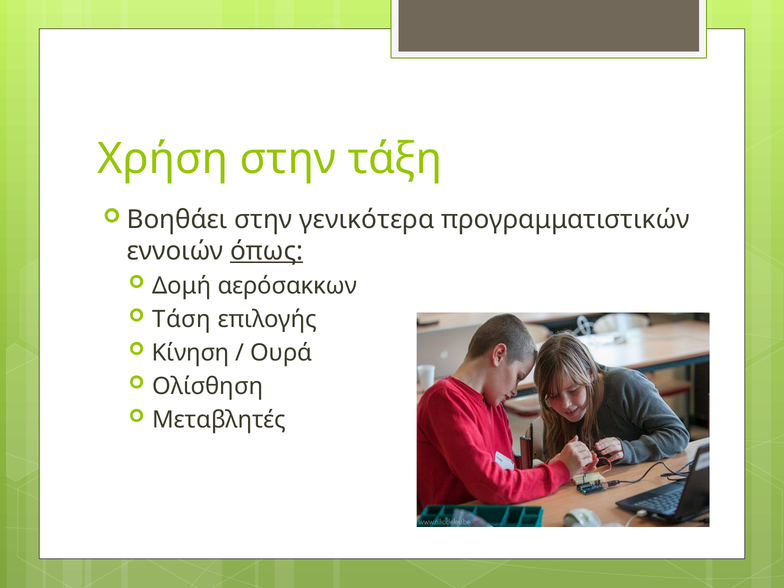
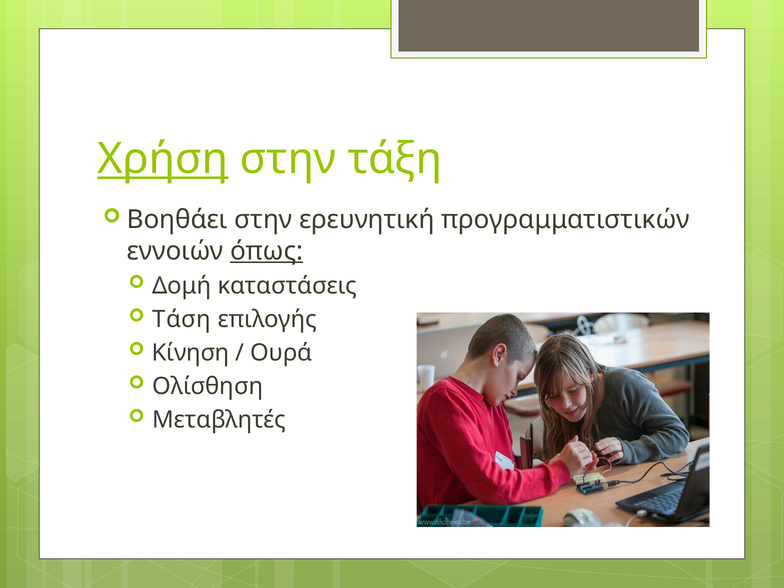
Χρήση underline: none -> present
γενικότερα: γενικότερα -> ερευνητική
αερόσακκων: αερόσακκων -> καταστάσεις
